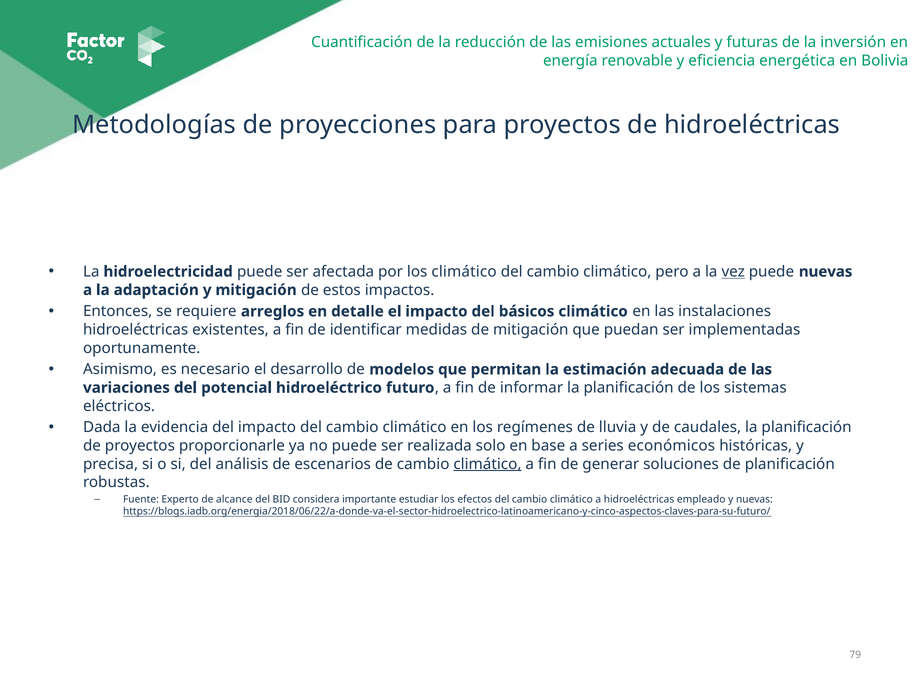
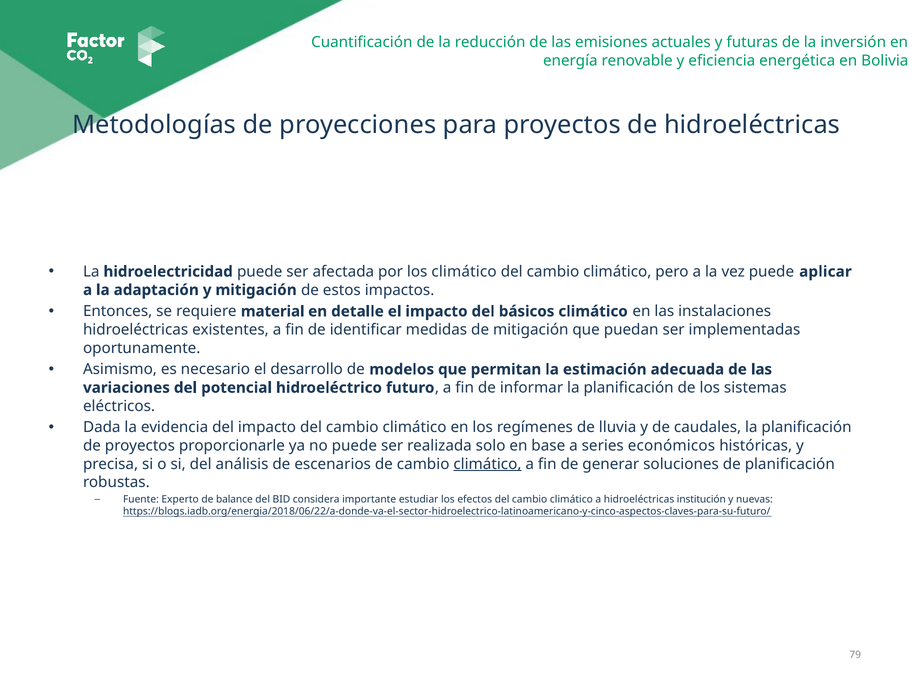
vez underline: present -> none
puede nuevas: nuevas -> aplicar
arreglos: arreglos -> material
alcance: alcance -> balance
empleado: empleado -> institución
